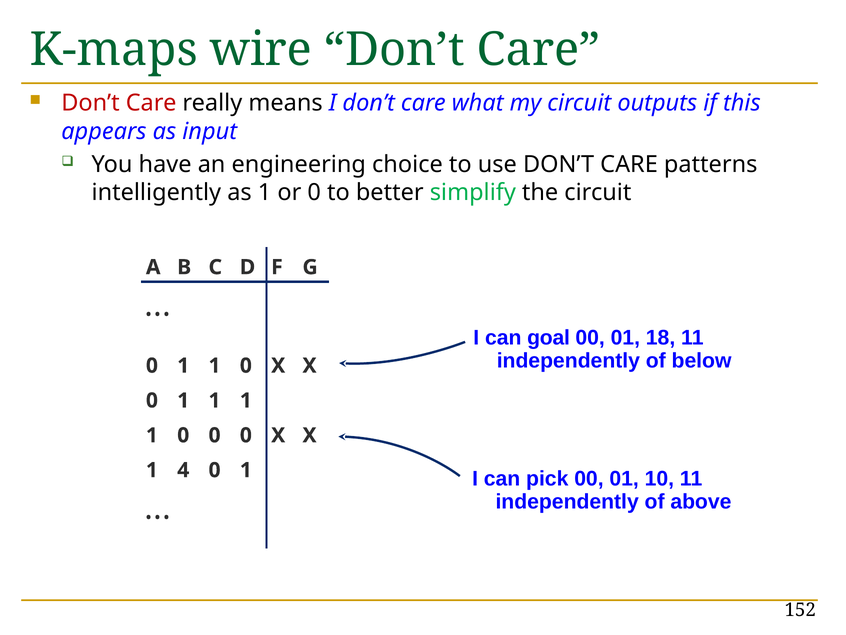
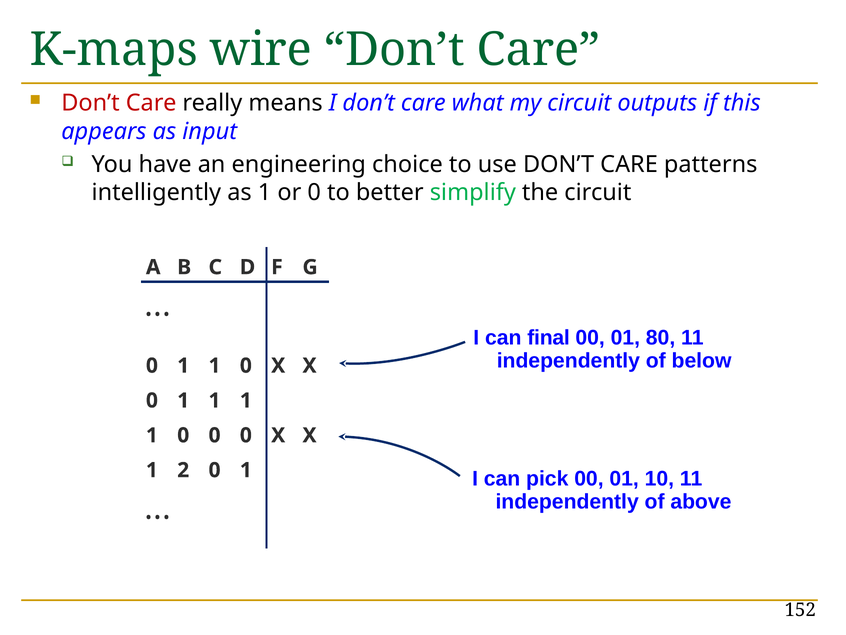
goal: goal -> final
18: 18 -> 80
4: 4 -> 2
